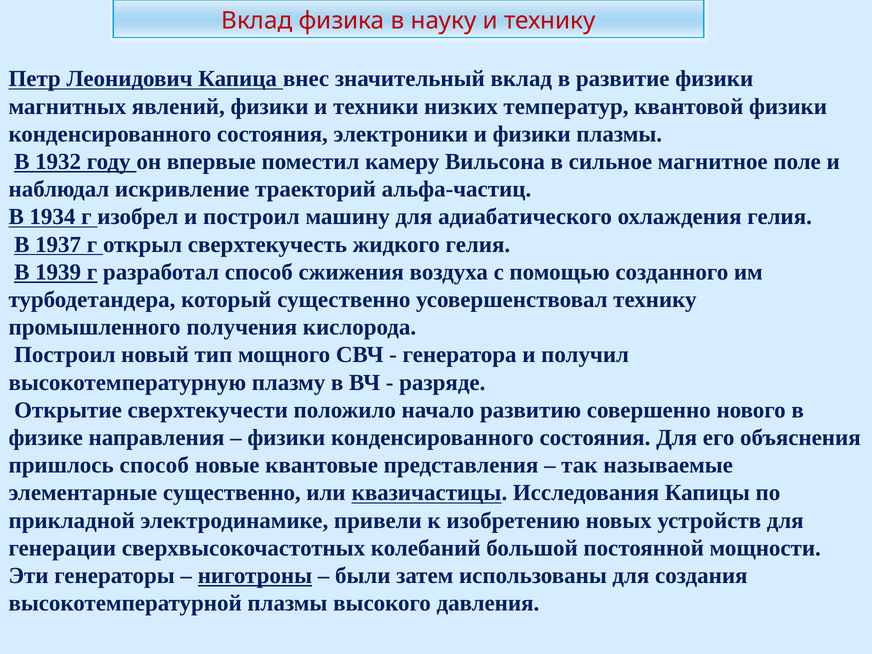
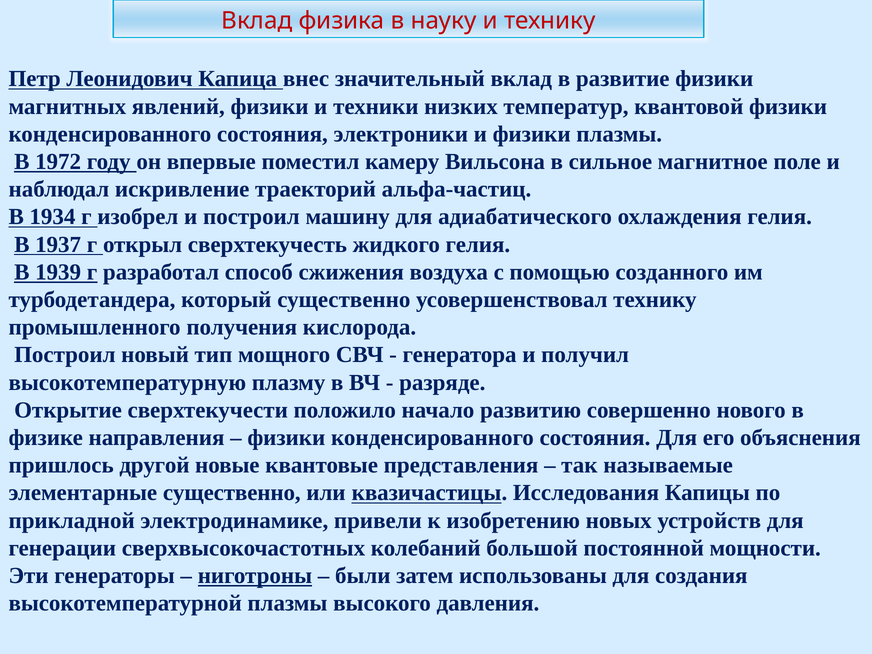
1932: 1932 -> 1972
пришлось способ: способ -> другой
